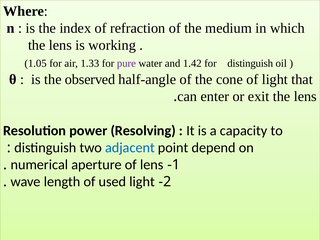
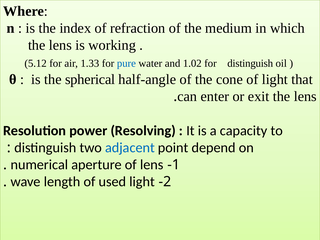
1.05: 1.05 -> 5.12
pure colour: purple -> blue
1.42: 1.42 -> 1.02
observed: observed -> spherical
